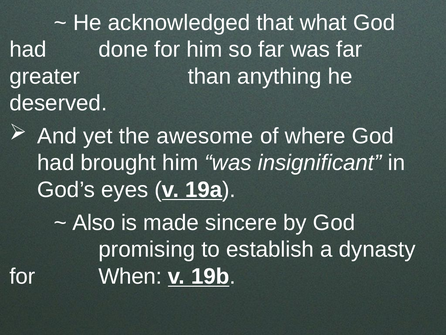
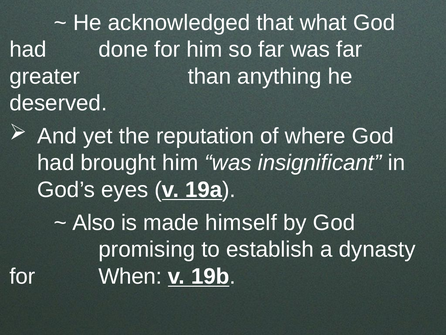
awesome: awesome -> reputation
sincere: sincere -> himself
